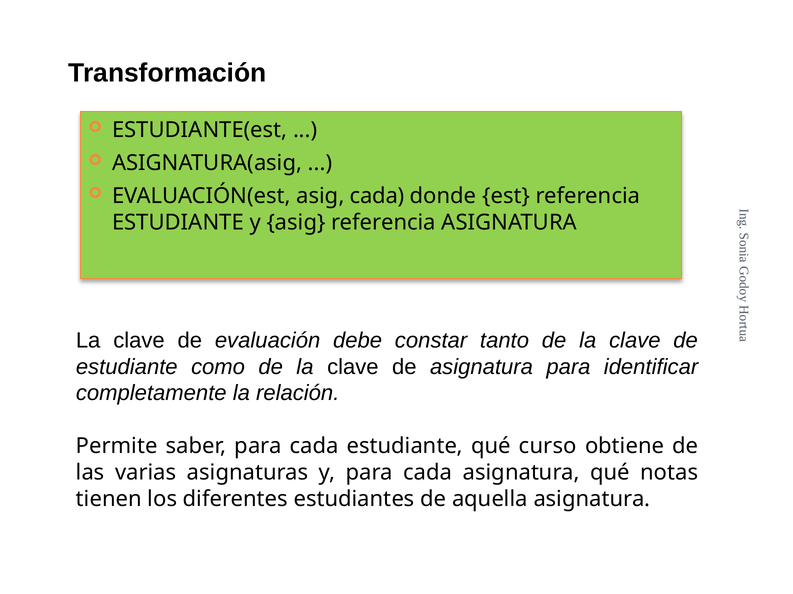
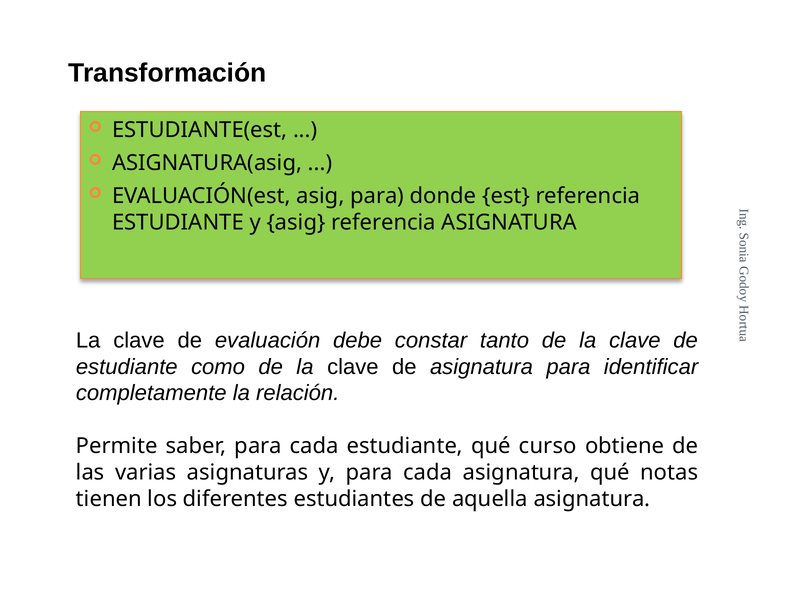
asig cada: cada -> para
